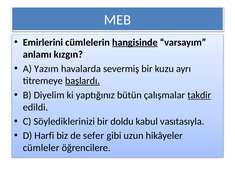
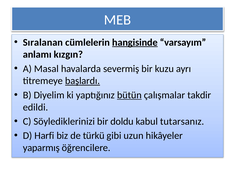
Emirlerini: Emirlerini -> Sıralanan
Yazım: Yazım -> Masal
bütün underline: none -> present
takdir underline: present -> none
vasıtasıyla: vasıtasıyla -> tutarsanız
sefer: sefer -> türkü
cümleler: cümleler -> yaparmış
